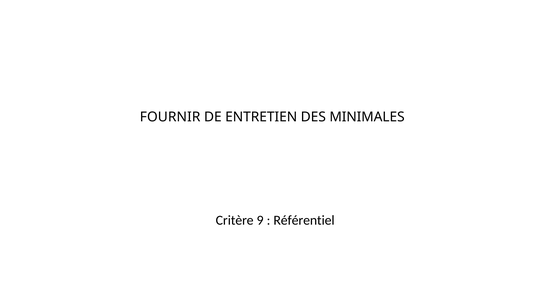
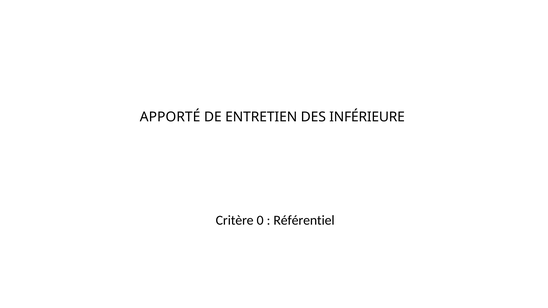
FOURNIR: FOURNIR -> APPORTÉ
MINIMALES: MINIMALES -> INFÉRIEURE
9: 9 -> 0
